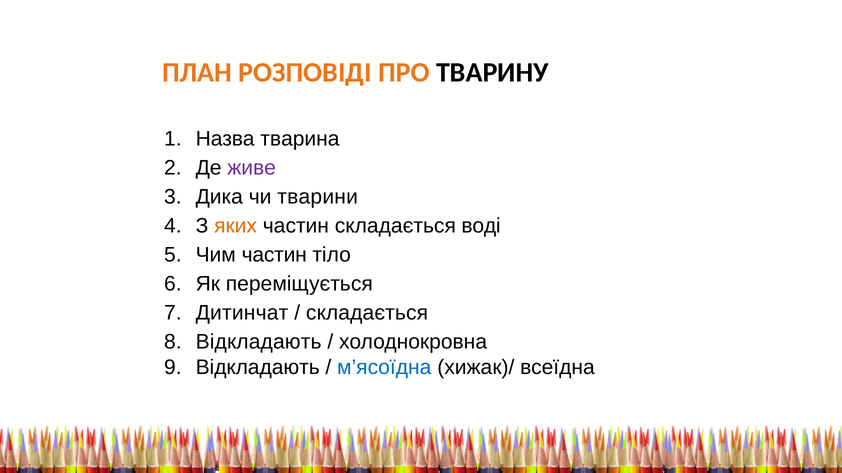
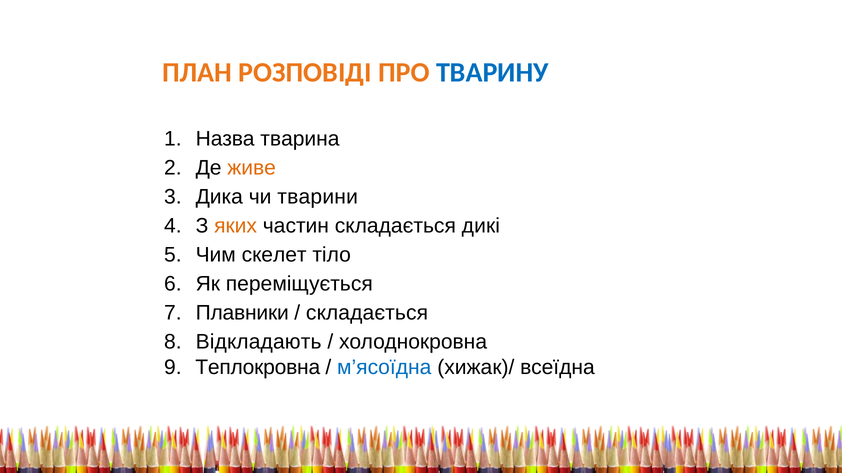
ТВАРИНУ colour: black -> blue
живе colour: purple -> orange
воді: воді -> дикі
Чим частин: частин -> скелет
Дитинчат: Дитинчат -> Плавники
Відкладають at (258, 368): Відкладають -> Теплокровна
